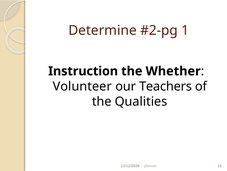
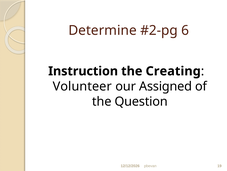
1: 1 -> 6
Whether: Whether -> Creating
Teachers: Teachers -> Assigned
Qualities: Qualities -> Question
